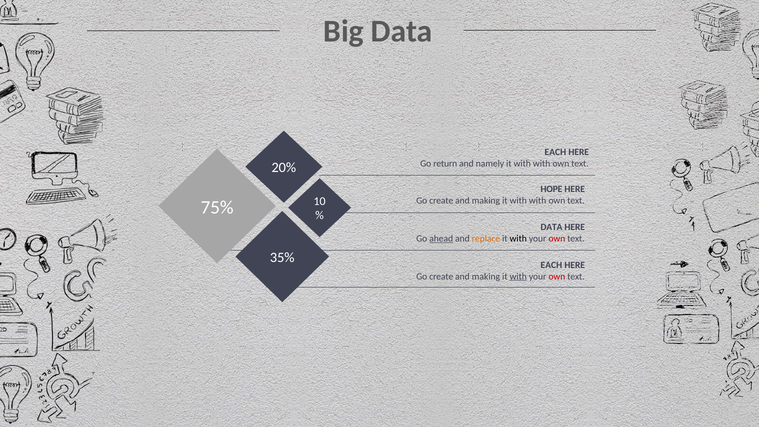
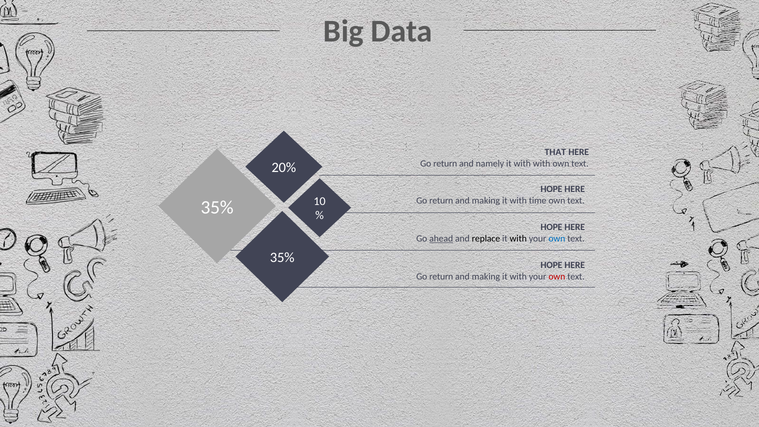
EACH at (555, 152): EACH -> THAT
create at (441, 201): create -> return
with at (538, 201): with -> time
75% at (217, 207): 75% -> 35%
DATA at (551, 227): DATA -> HOPE
replace colour: orange -> black
own at (557, 239) colour: red -> blue
EACH at (551, 265): EACH -> HOPE
create at (441, 276): create -> return
with at (518, 276) underline: present -> none
